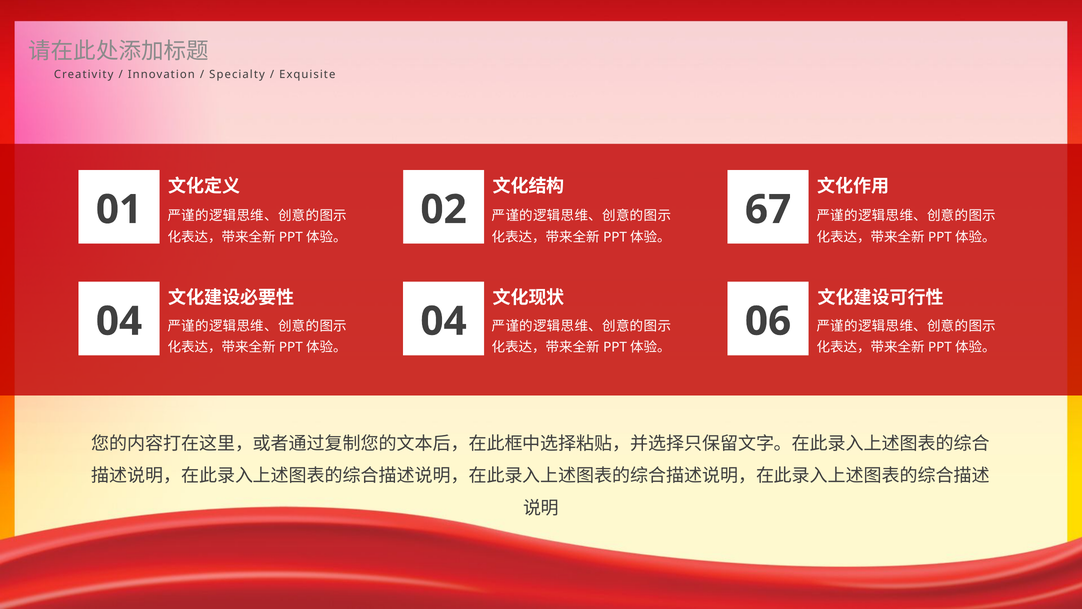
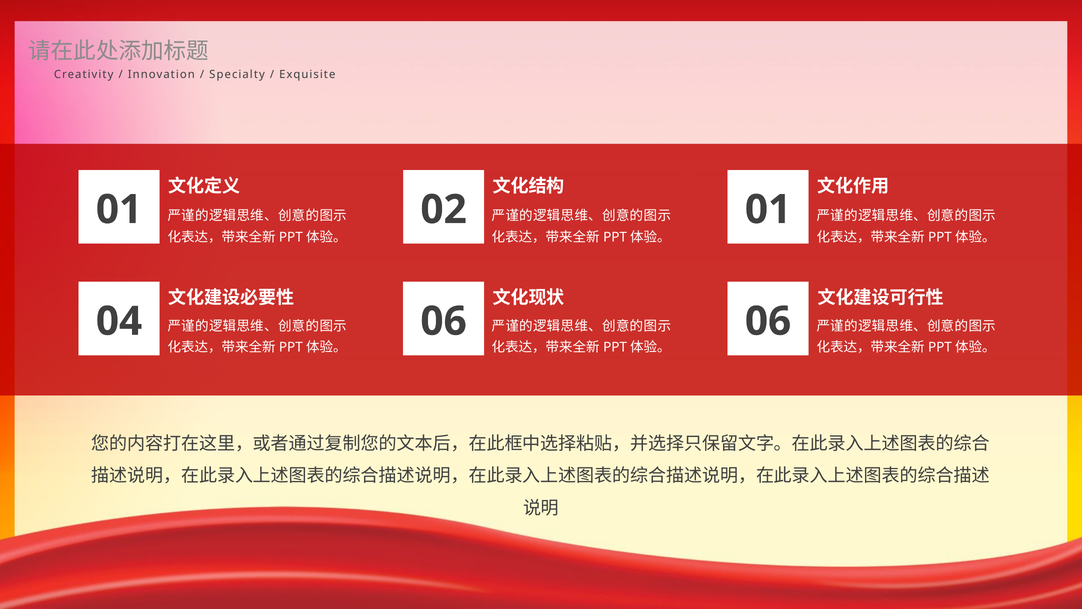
02 67: 67 -> 01
04 04: 04 -> 06
